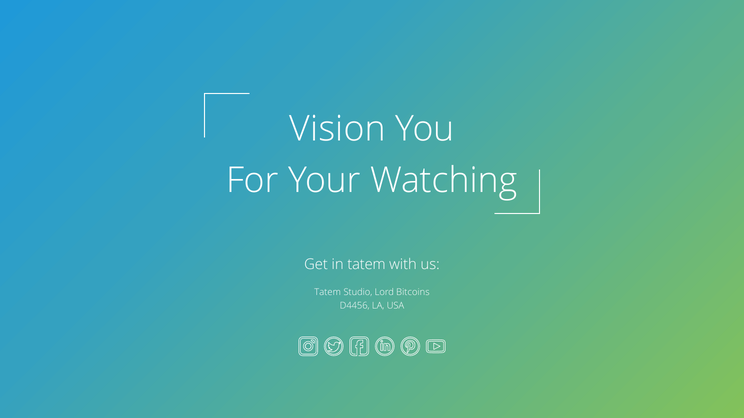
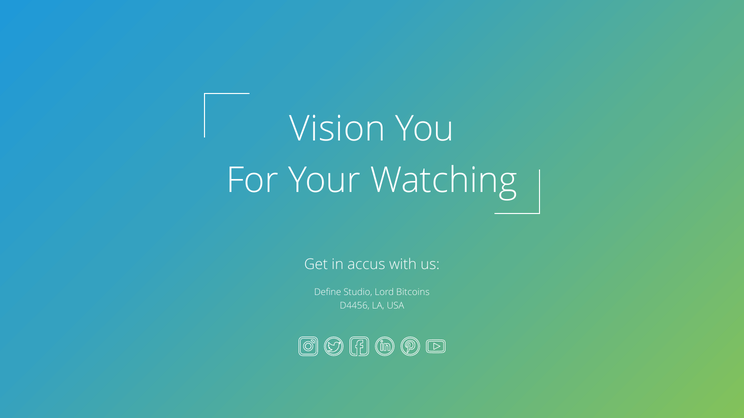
in tatem: tatem -> accus
Tatem at (328, 292): Tatem -> Define
